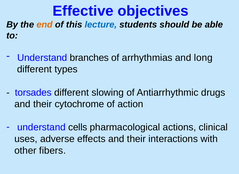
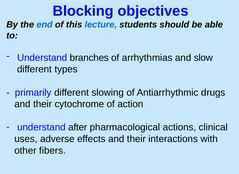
Effective: Effective -> Blocking
end colour: orange -> blue
long: long -> slow
torsades: torsades -> primarily
cells: cells -> after
